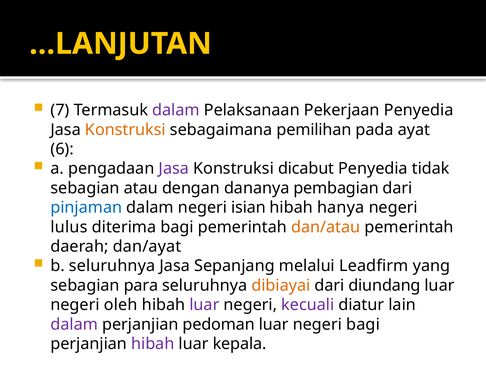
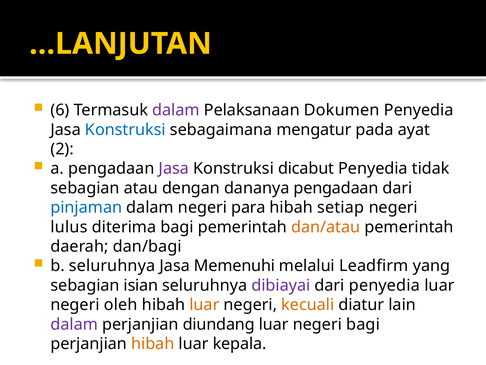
7: 7 -> 6
Pekerjaan: Pekerjaan -> Dokumen
Konstruksi at (125, 129) colour: orange -> blue
pemilihan: pemilihan -> mengatur
6: 6 -> 2
dananya pembagian: pembagian -> pengadaan
isian: isian -> para
hanya: hanya -> setiap
dan/ayat: dan/ayat -> dan/bagi
Sepanjang: Sepanjang -> Memenuhi
para: para -> isian
dibiayai colour: orange -> purple
dari diundang: diundang -> penyedia
luar at (204, 304) colour: purple -> orange
kecuali colour: purple -> orange
pedoman: pedoman -> diundang
hibah at (153, 343) colour: purple -> orange
